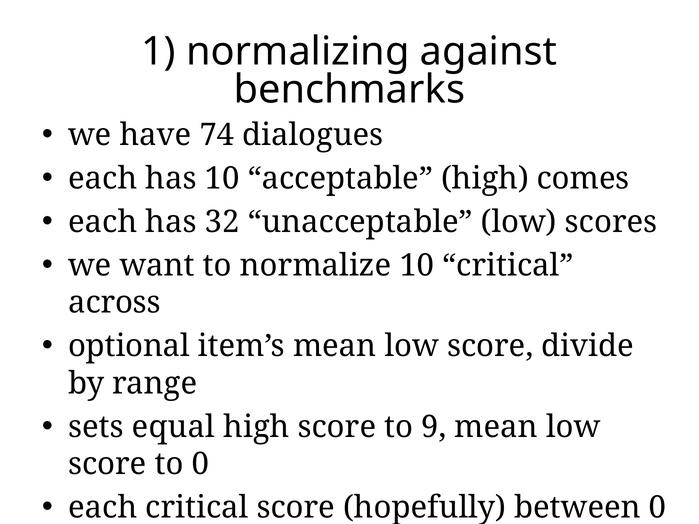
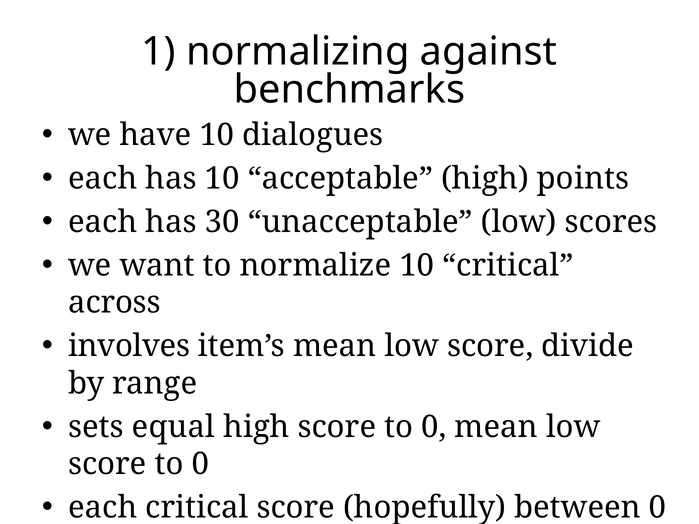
have 74: 74 -> 10
comes: comes -> points
32: 32 -> 30
optional: optional -> involves
high score to 9: 9 -> 0
